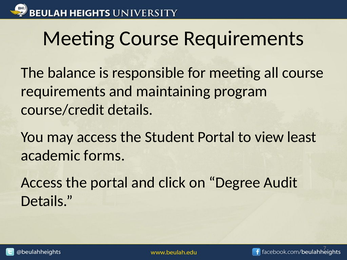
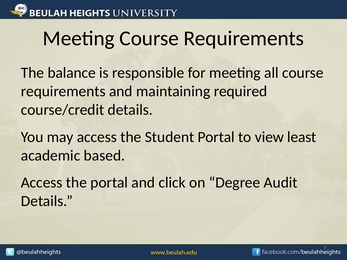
program: program -> required
forms: forms -> based
